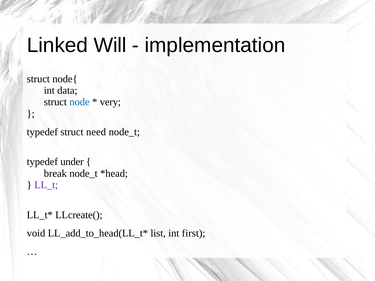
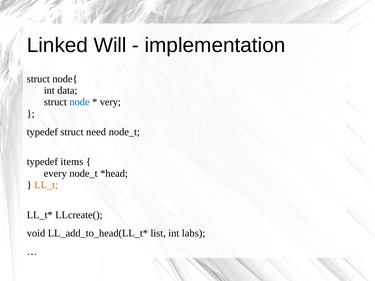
under: under -> items
break: break -> every
LL_t colour: purple -> orange
first: first -> labs
